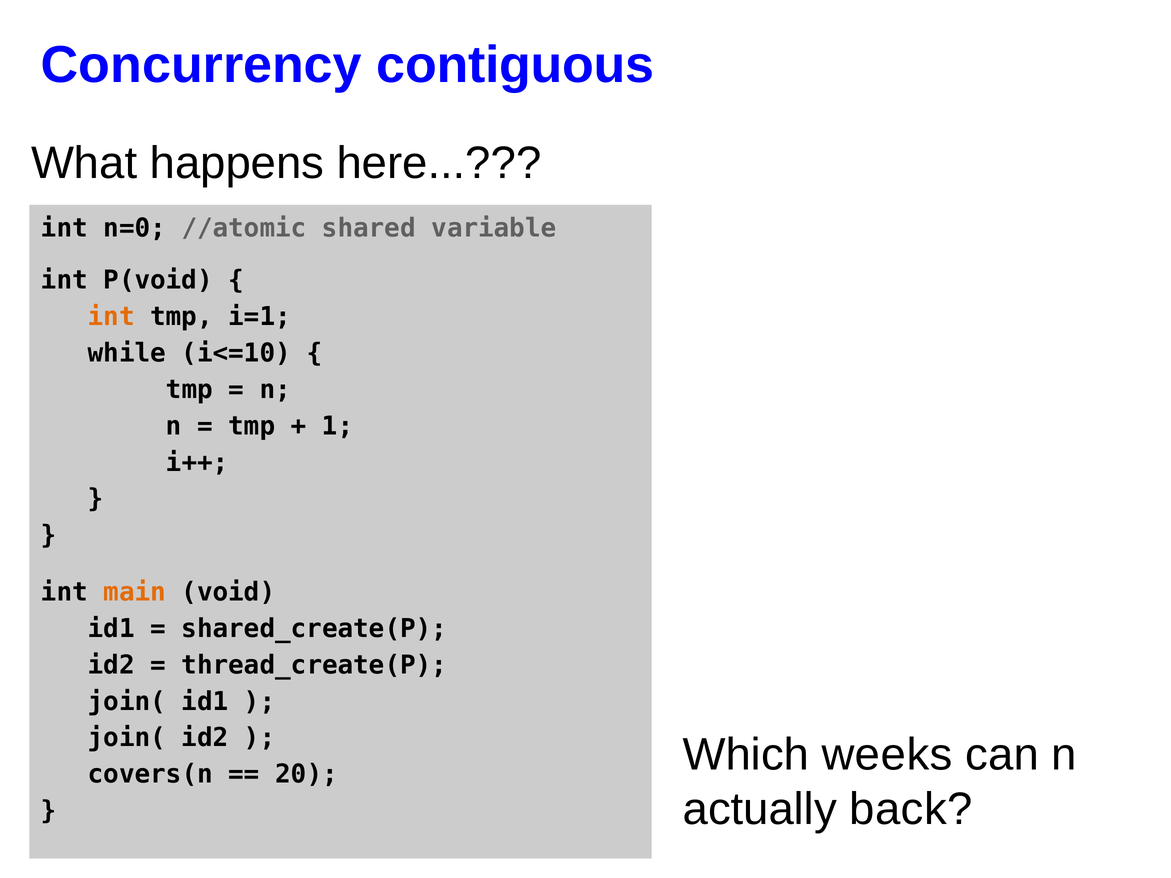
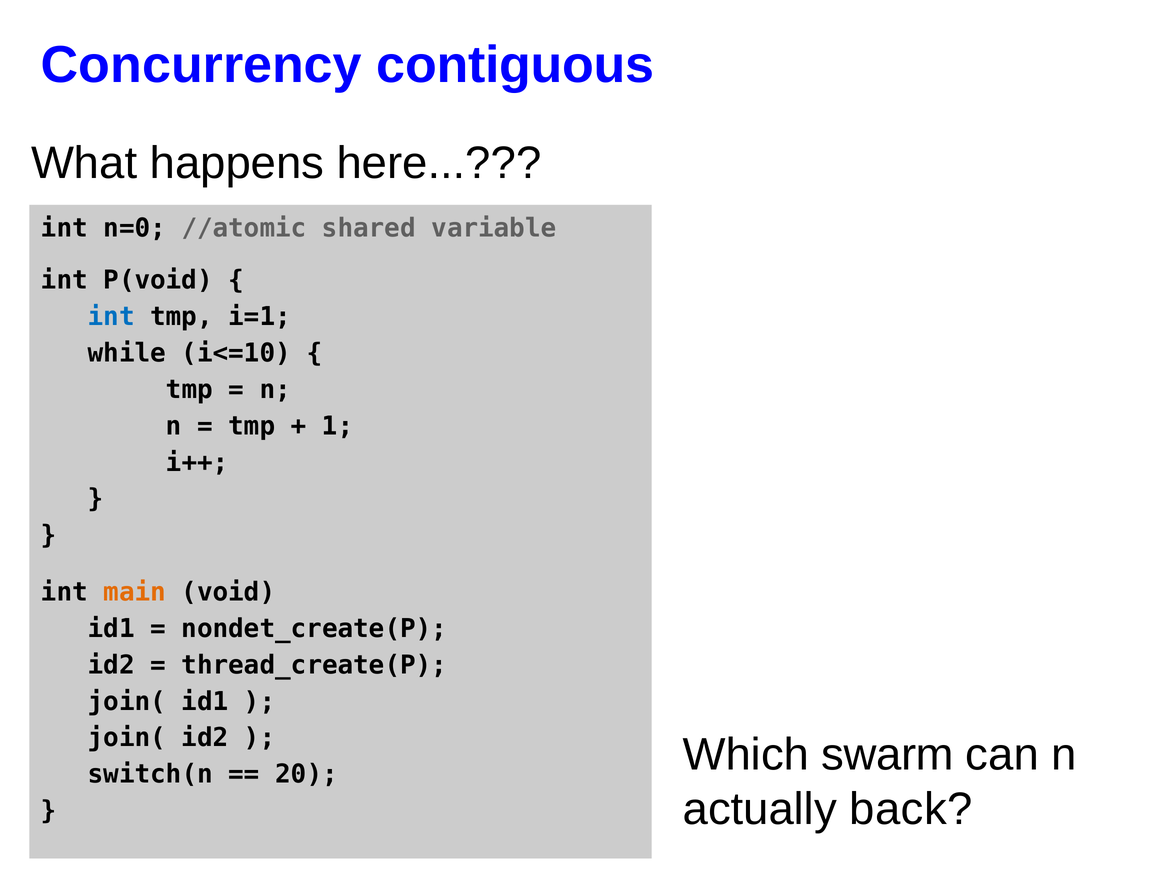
int at (111, 317) colour: orange -> blue
shared_create(P: shared_create(P -> nondet_create(P
weeks: weeks -> swarm
covers(n: covers(n -> switch(n
